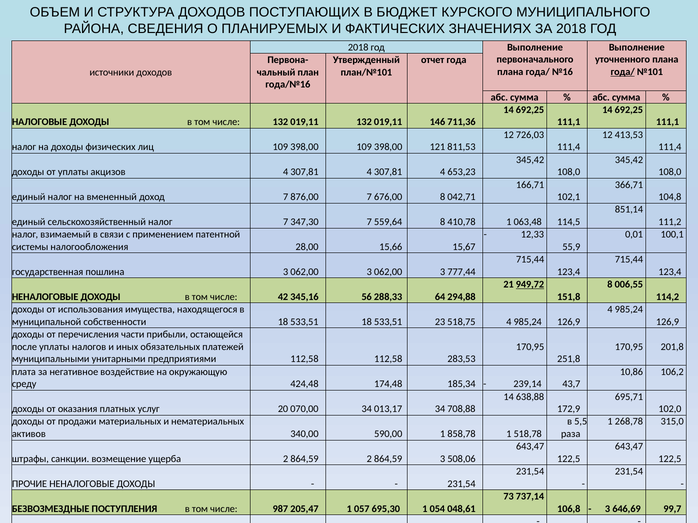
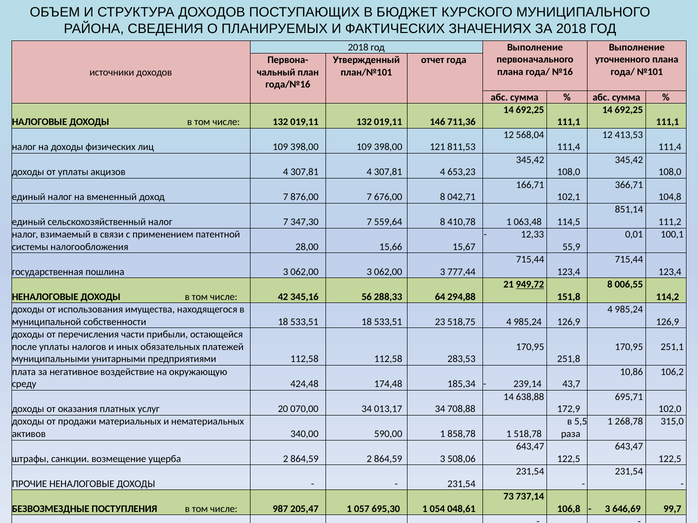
года/ at (623, 72) underline: present -> none
726,03: 726,03 -> 568,04
201,8: 201,8 -> 251,1
